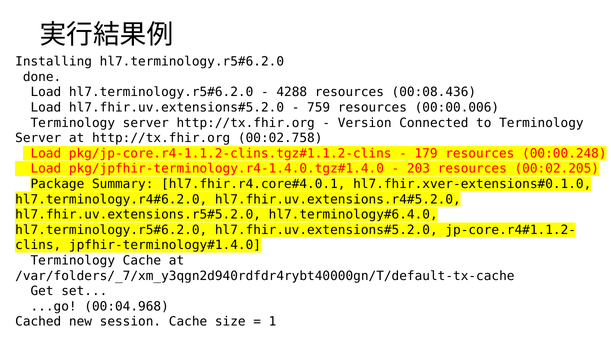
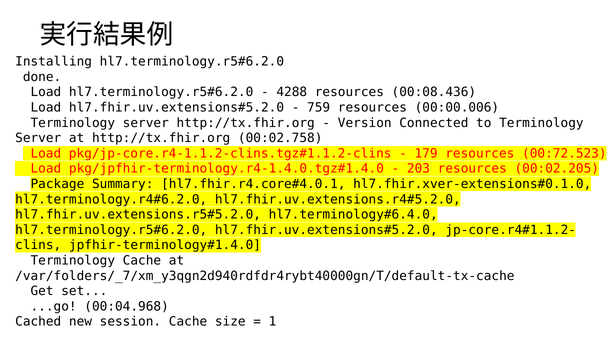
00:00.248: 00:00.248 -> 00:72.523
